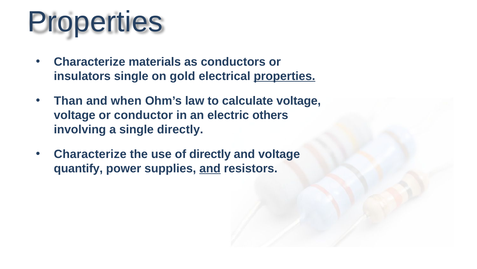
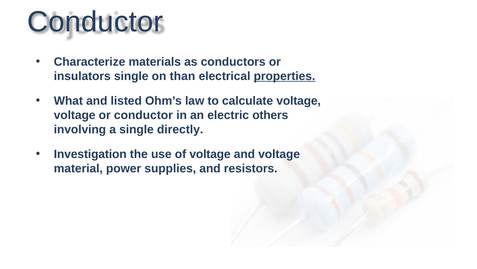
Properties at (95, 22): Properties -> Conductor
gold: gold -> than
Than: Than -> What
when: when -> listed
Characterize at (90, 154): Characterize -> Investigation
of directly: directly -> voltage
quantify: quantify -> material
and at (210, 168) underline: present -> none
